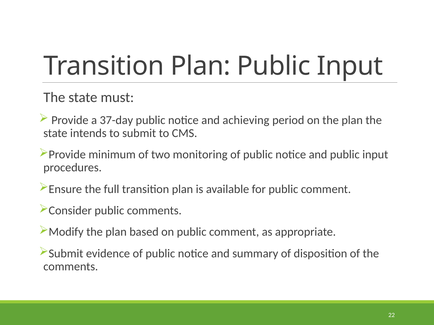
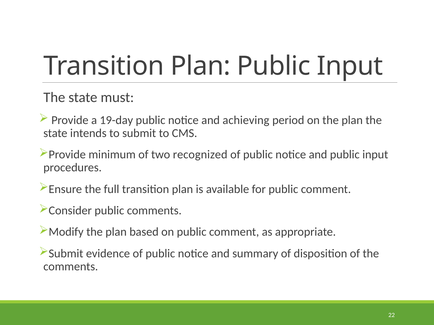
37-day: 37-day -> 19-day
monitoring: monitoring -> recognized
